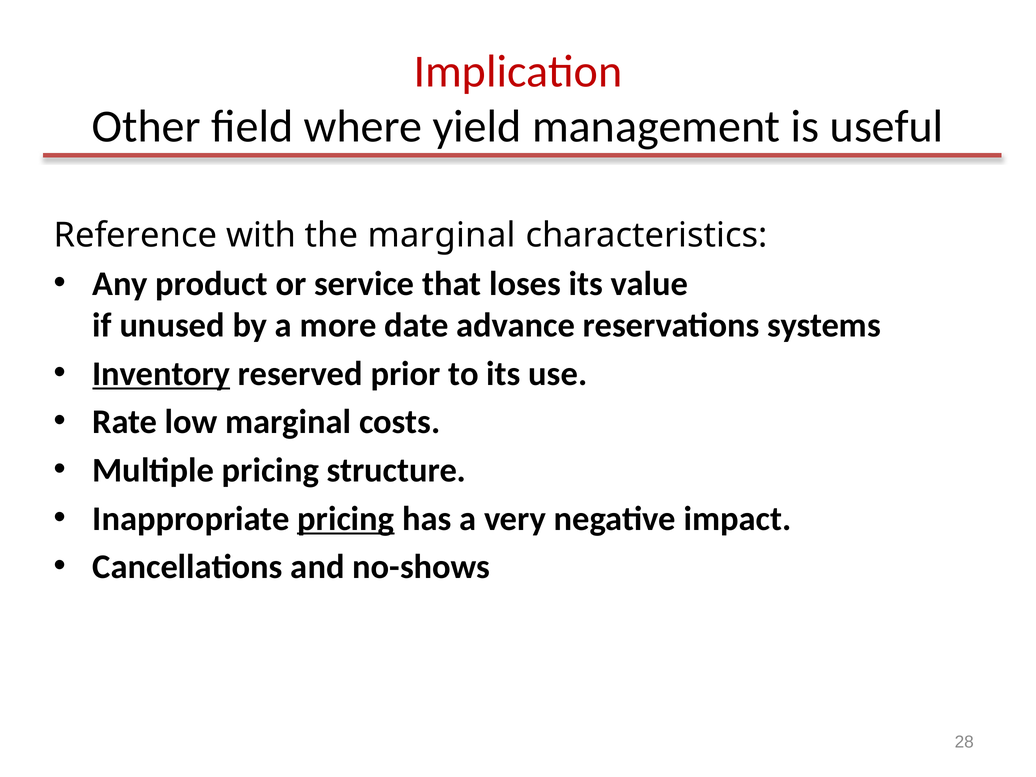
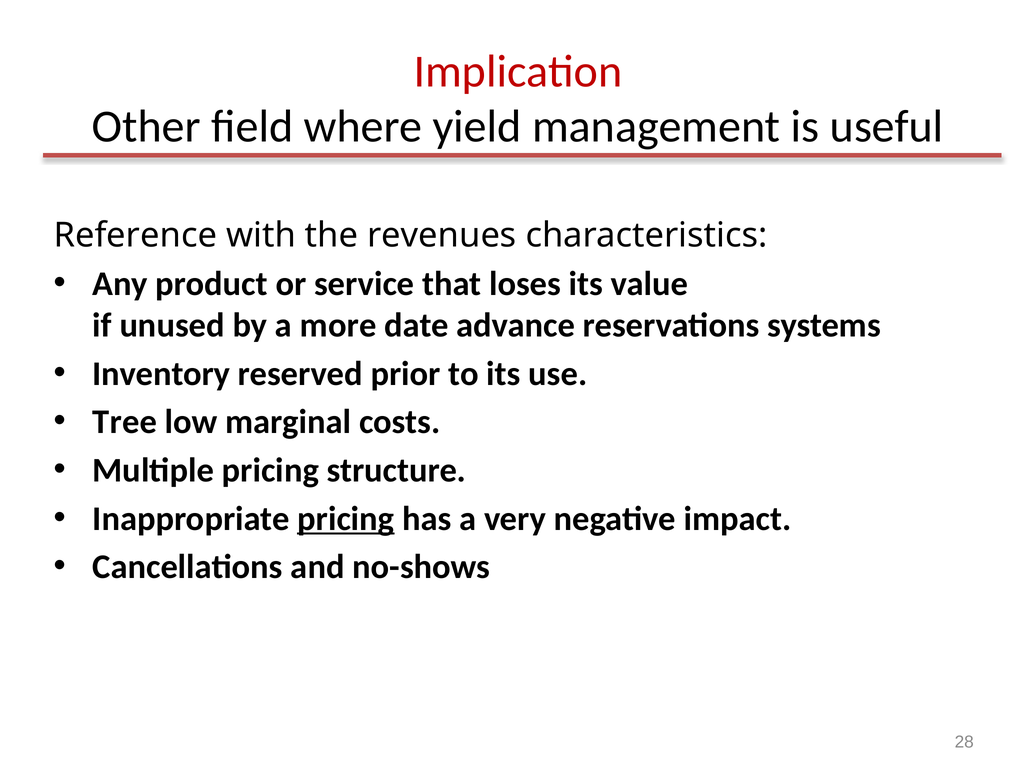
the marginal: marginal -> revenues
Inventory underline: present -> none
Rate: Rate -> Tree
